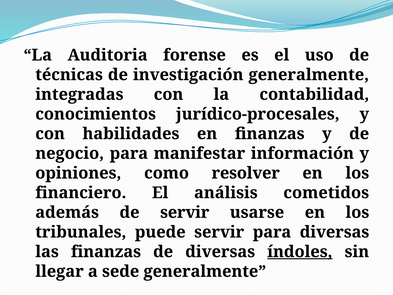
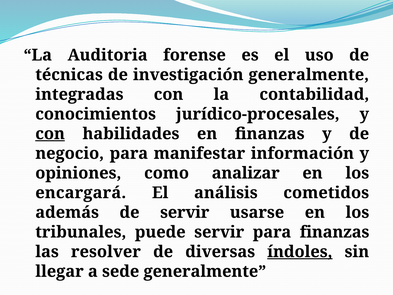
con at (50, 134) underline: none -> present
resolver: resolver -> analizar
financiero: financiero -> encargará
para diversas: diversas -> finanzas
las finanzas: finanzas -> resolver
